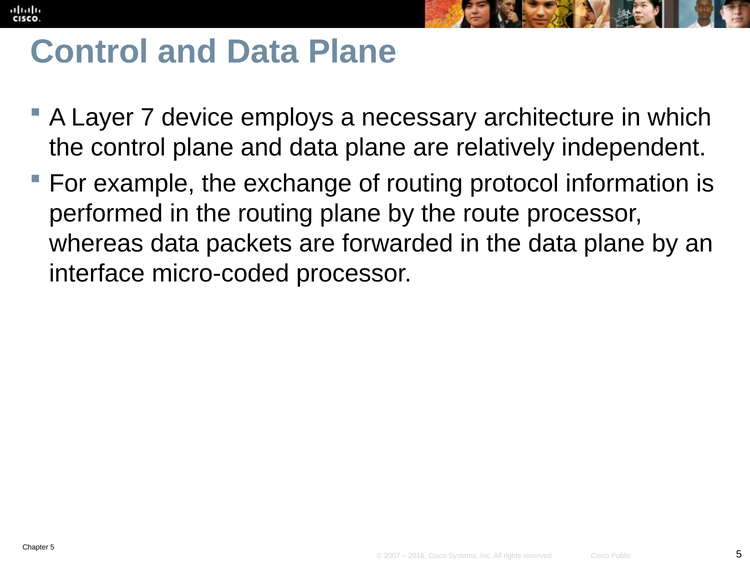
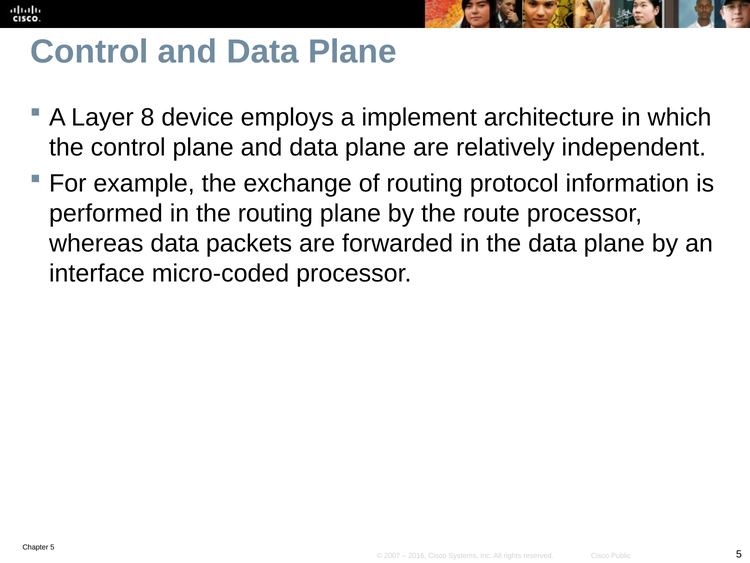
7: 7 -> 8
necessary: necessary -> implement
